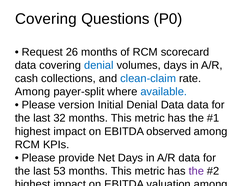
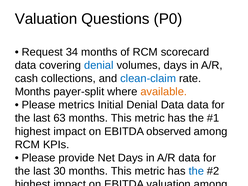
Covering at (46, 19): Covering -> Valuation
26: 26 -> 34
Among at (33, 92): Among -> Months
available colour: blue -> orange
version: version -> metrics
32: 32 -> 63
53: 53 -> 30
the at (196, 171) colour: purple -> blue
